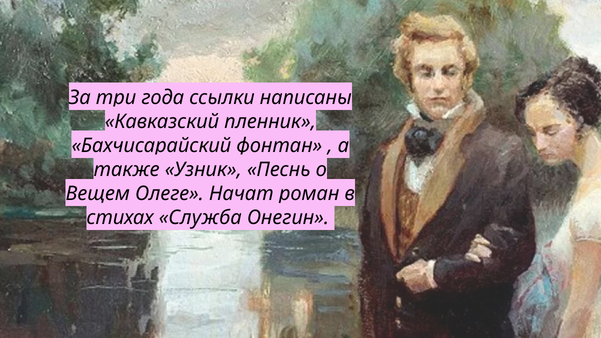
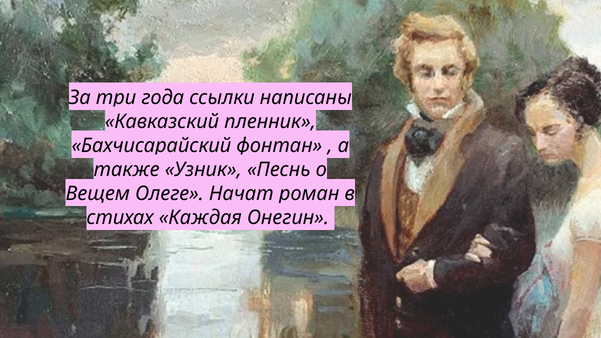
Служба: Служба -> Каждая
